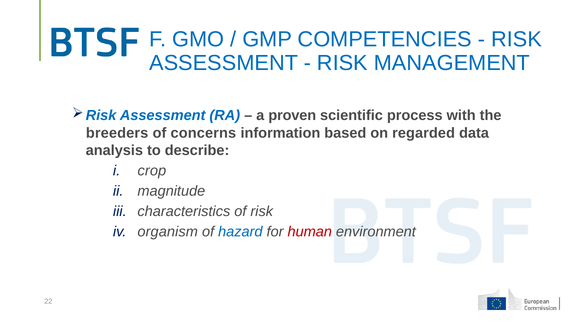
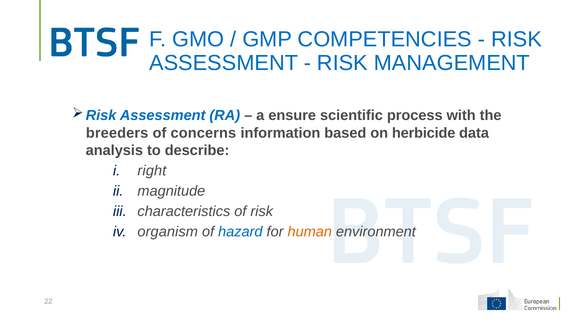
proven: proven -> ensure
regarded: regarded -> herbicide
crop: crop -> right
human colour: red -> orange
